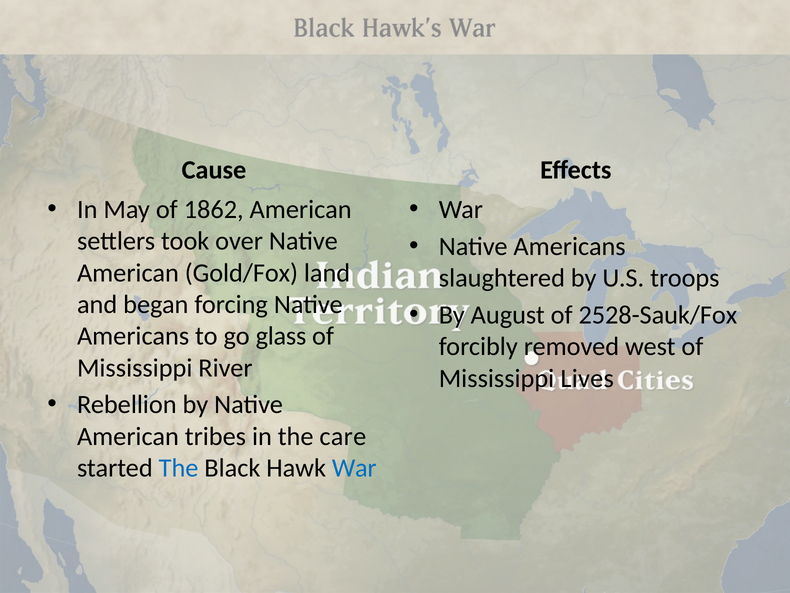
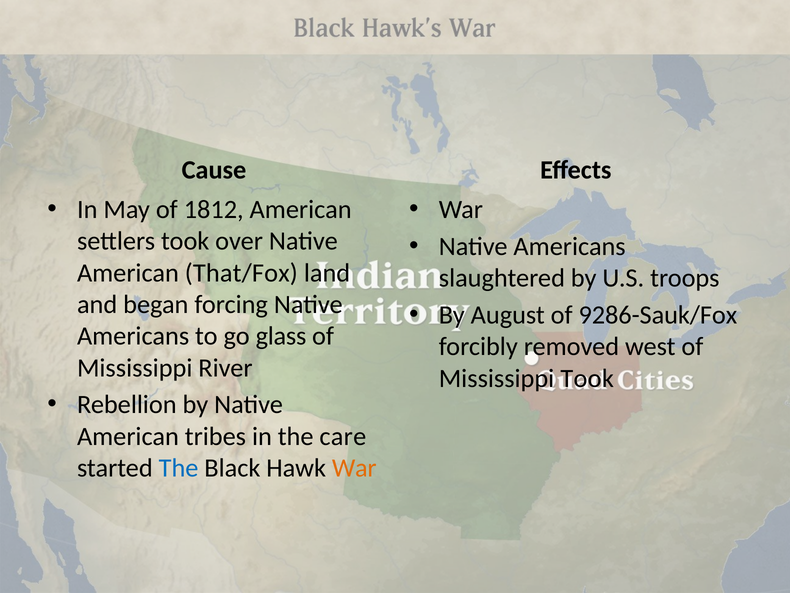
1862: 1862 -> 1812
Gold/Fox: Gold/Fox -> That/Fox
2528-Sauk/Fox: 2528-Sauk/Fox -> 9286-Sauk/Fox
Mississippi Lives: Lives -> Took
War at (354, 468) colour: blue -> orange
